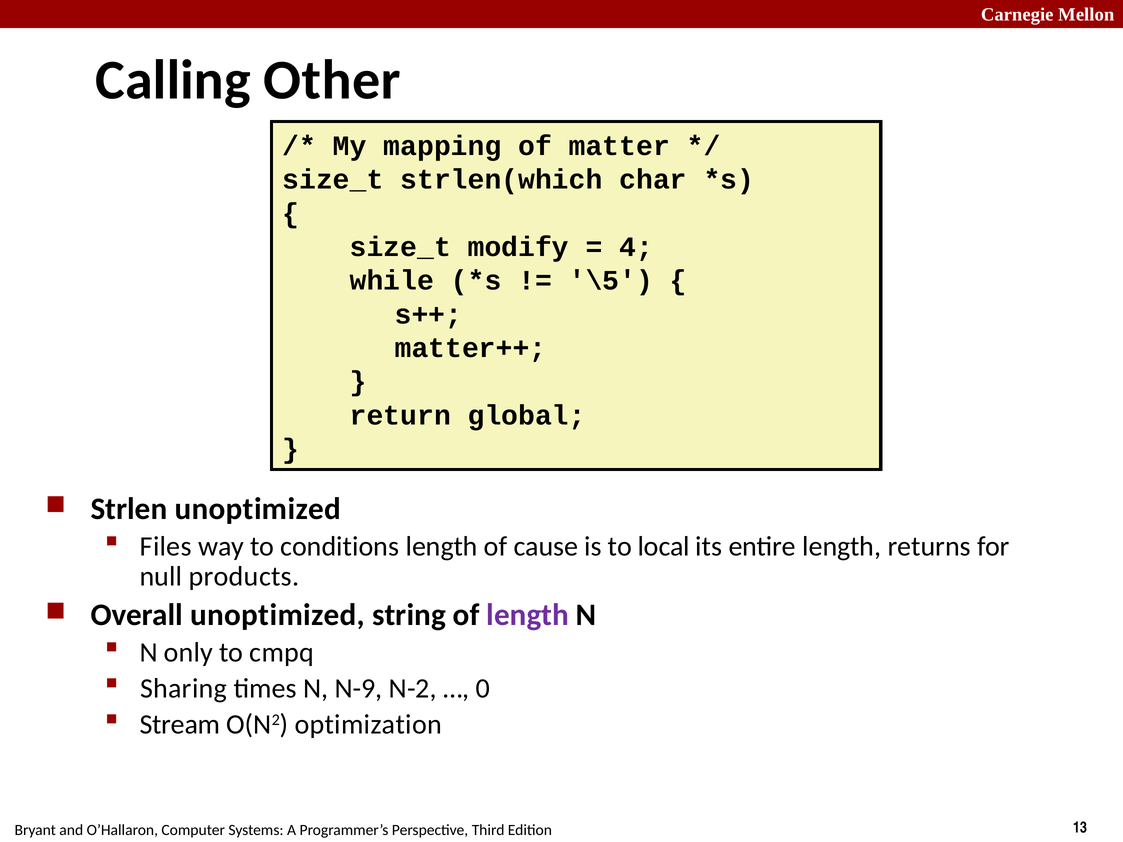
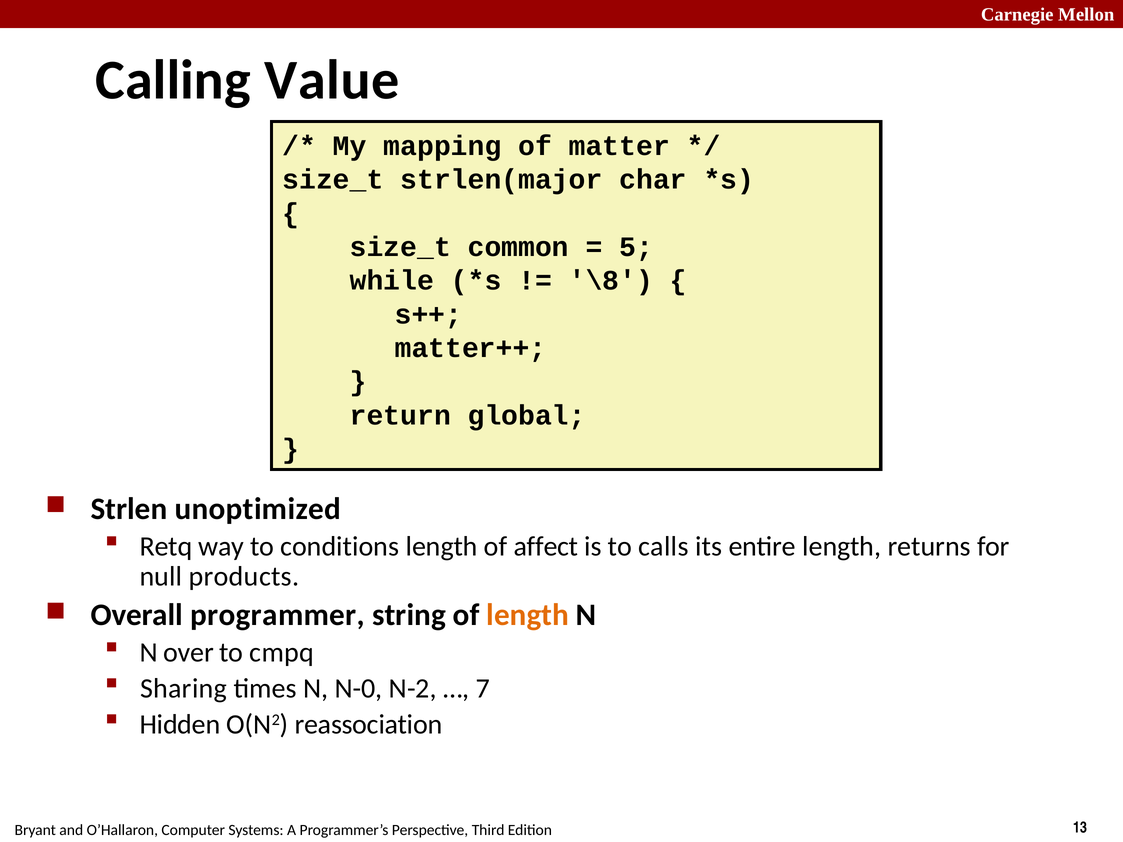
Other: Other -> Value
strlen(which: strlen(which -> strlen(major
modify: modify -> common
4: 4 -> 5
\5: \5 -> \8
Files: Files -> Retq
cause: cause -> affect
local: local -> calls
Overall unoptimized: unoptimized -> programmer
length at (528, 615) colour: purple -> orange
only: only -> over
N-9: N-9 -> N-0
0: 0 -> 7
Stream: Stream -> Hidden
optimization: optimization -> reassociation
